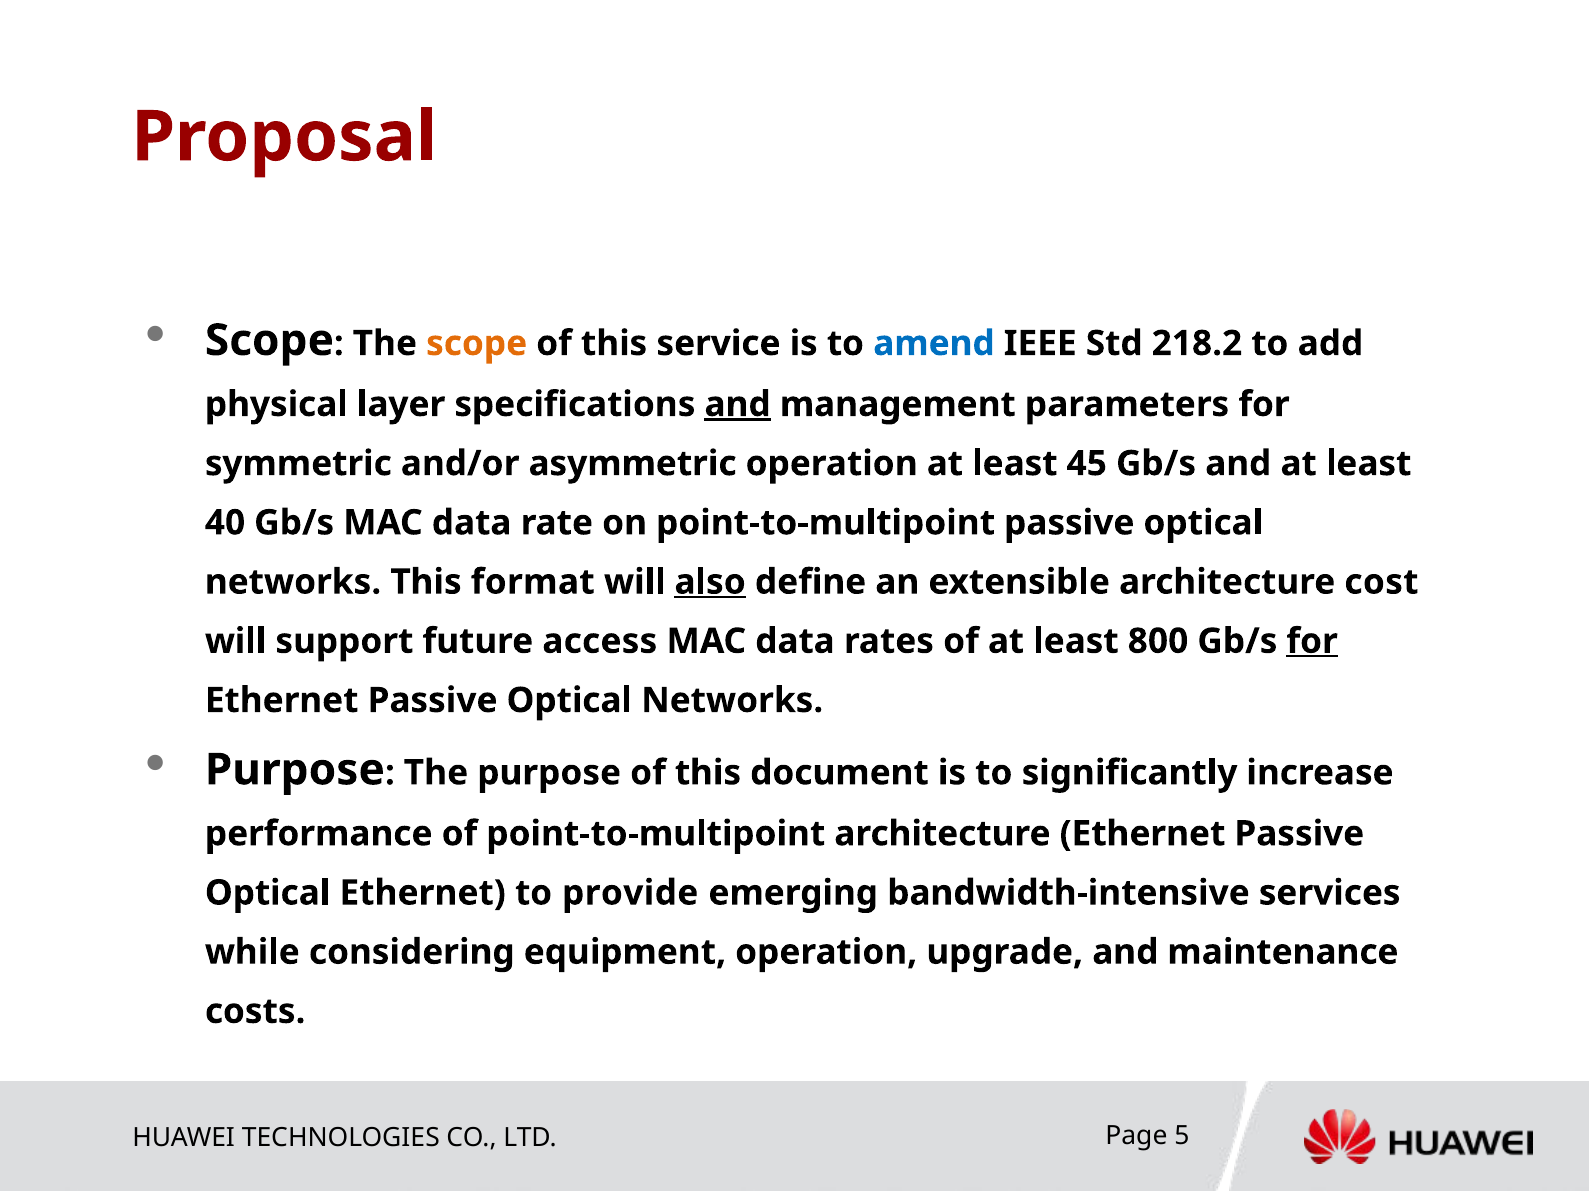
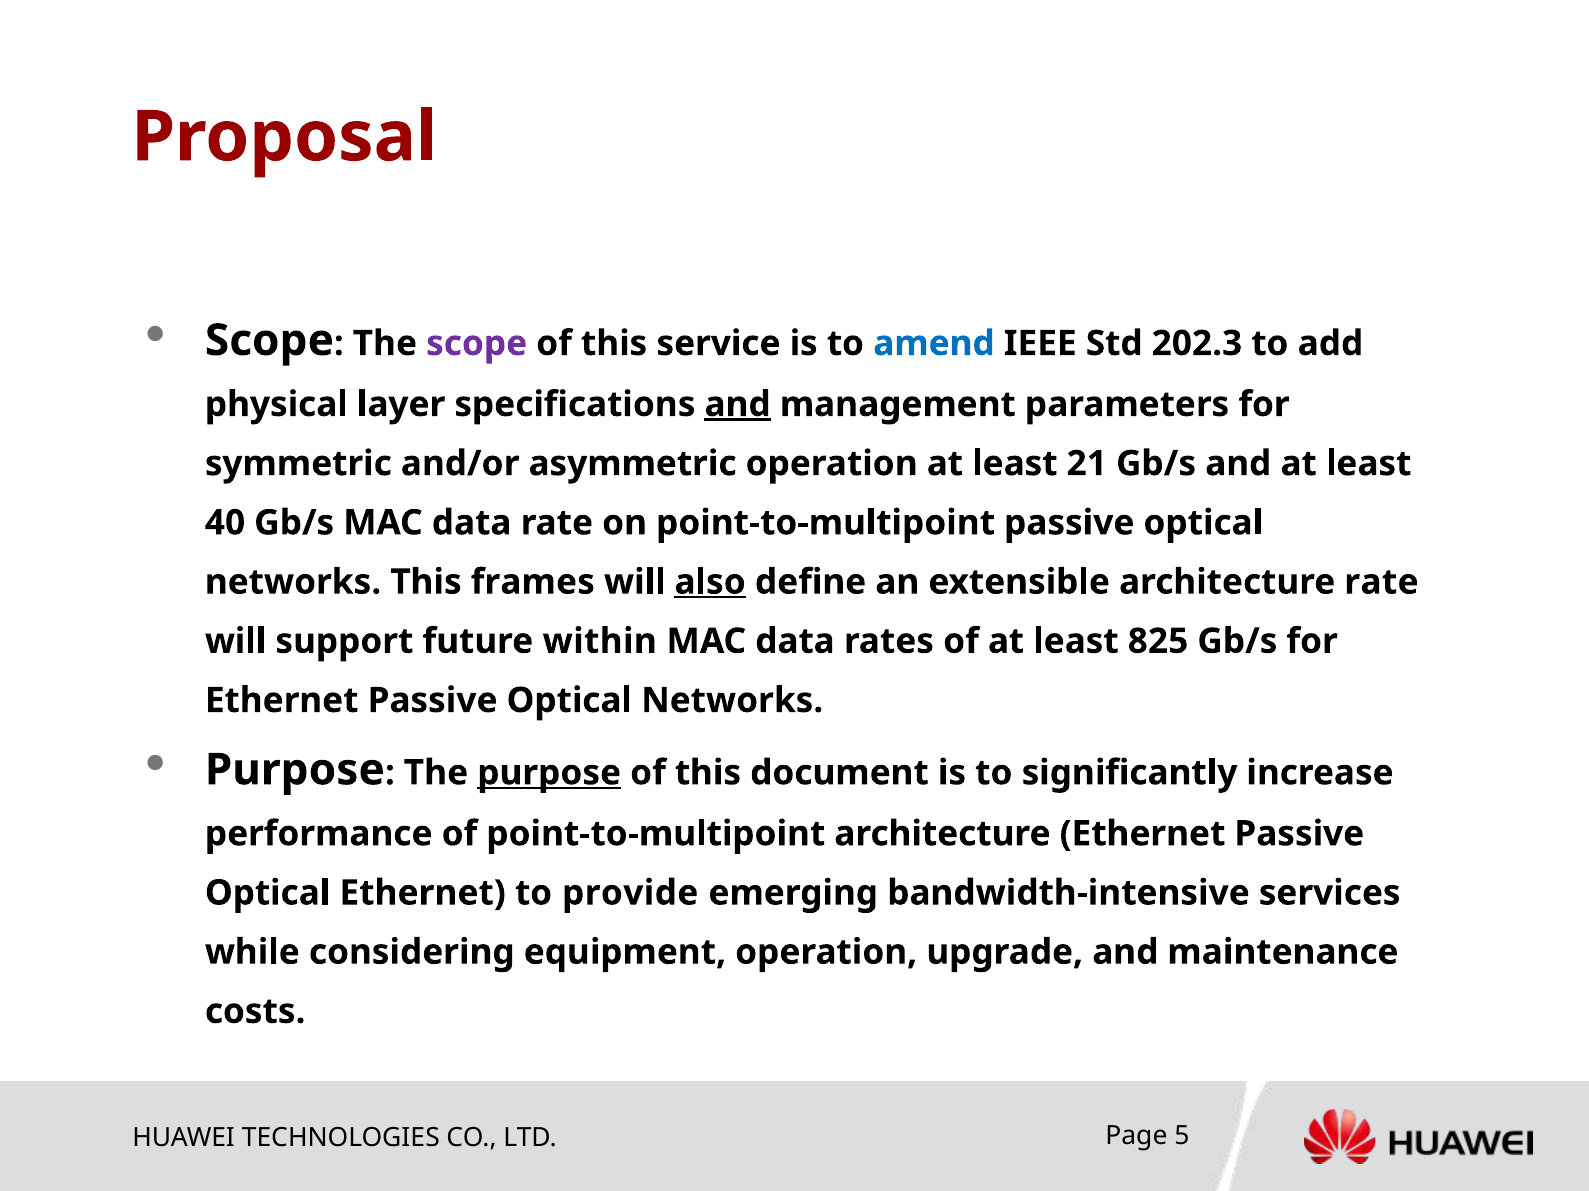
scope at (477, 344) colour: orange -> purple
218.2: 218.2 -> 202.3
45: 45 -> 21
format: format -> frames
architecture cost: cost -> rate
access: access -> within
800: 800 -> 825
for at (1312, 642) underline: present -> none
purpose at (549, 773) underline: none -> present
